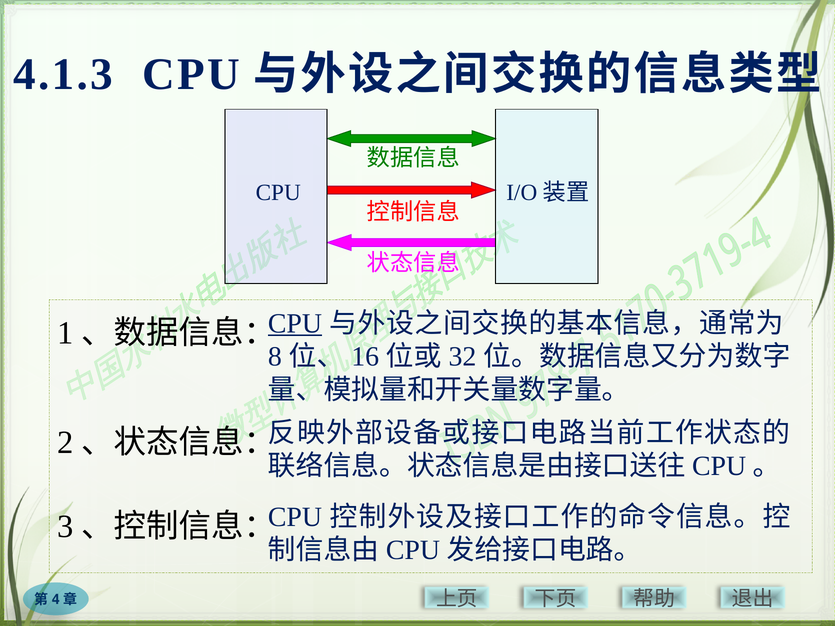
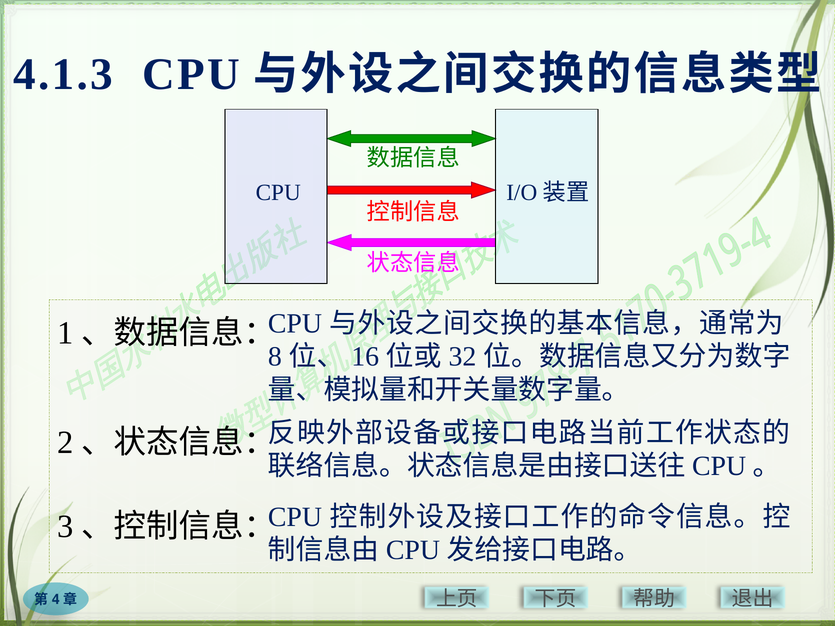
CPU at (295, 324) underline: present -> none
